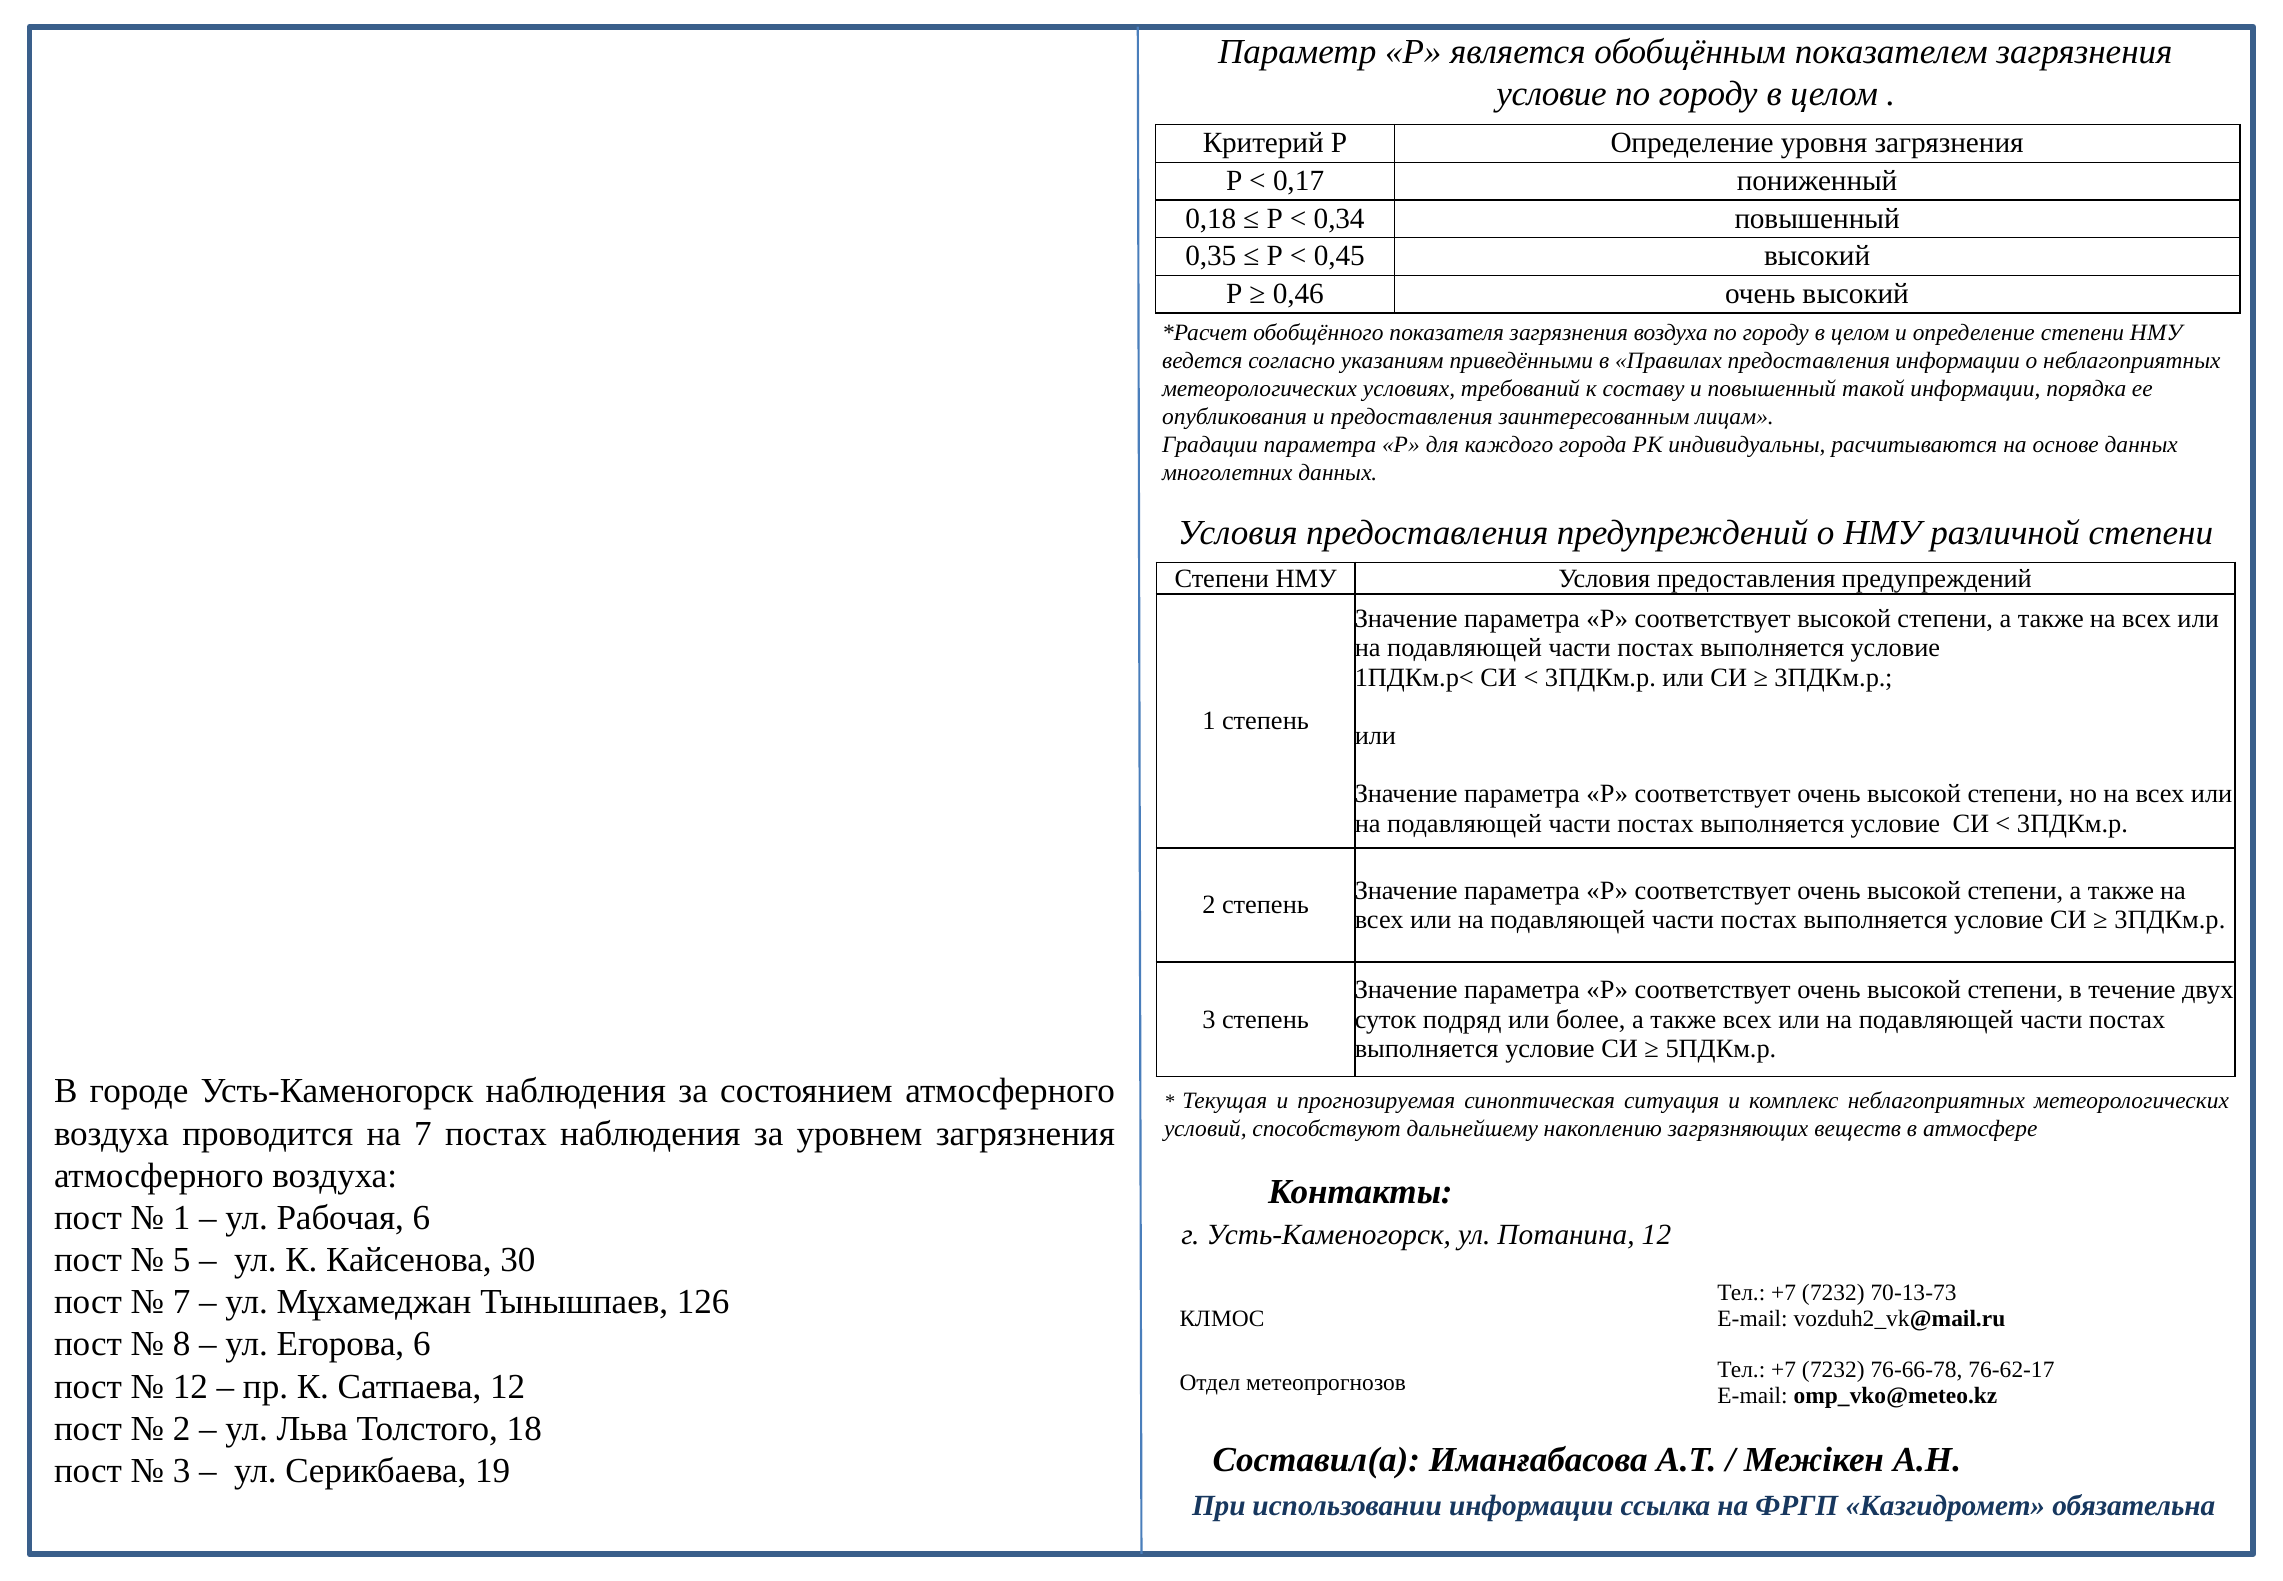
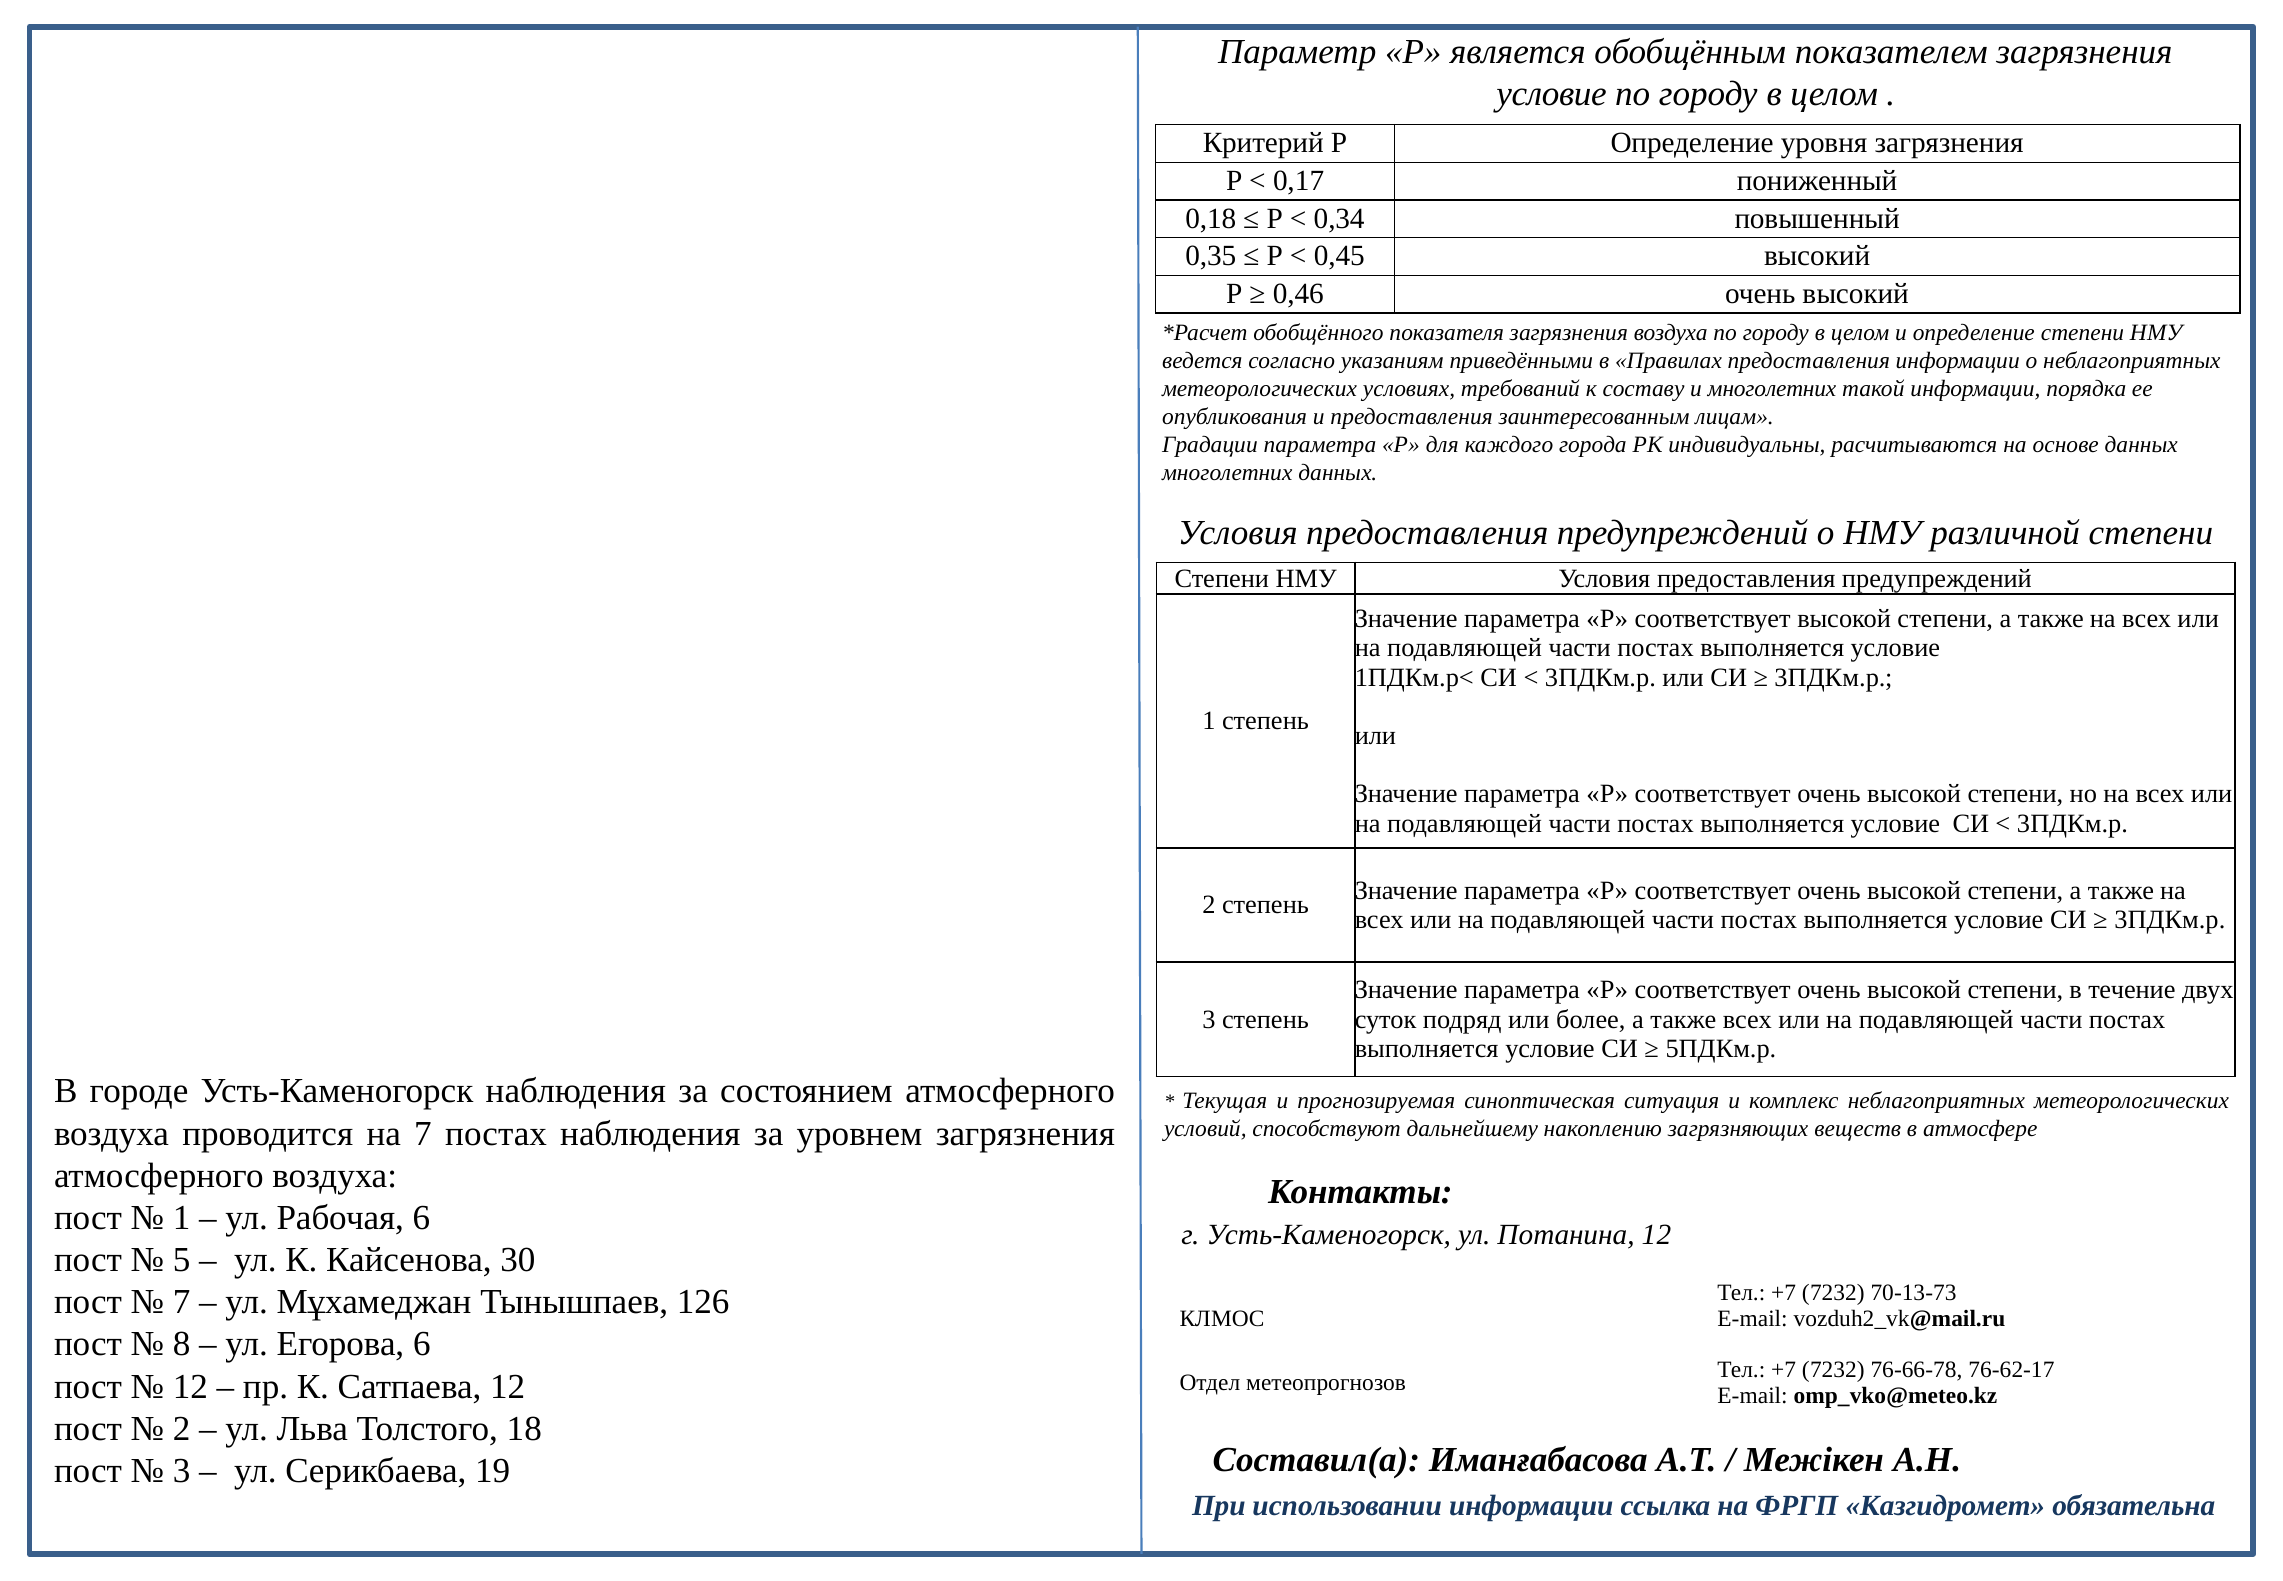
и повышенный: повышенный -> многолетних
